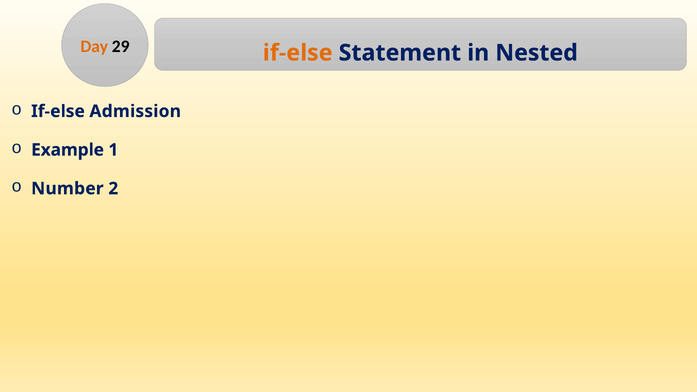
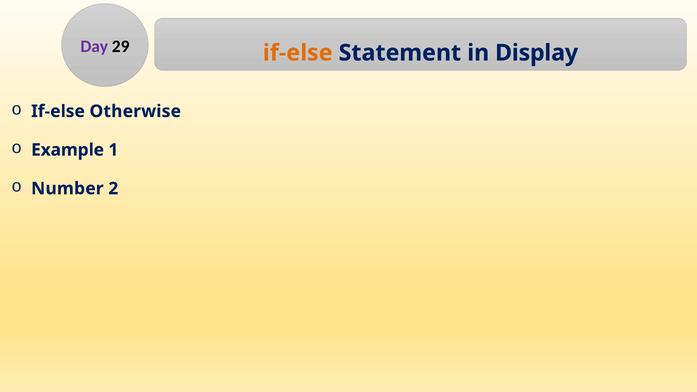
Day colour: orange -> purple
Nested: Nested -> Display
Admission: Admission -> Otherwise
